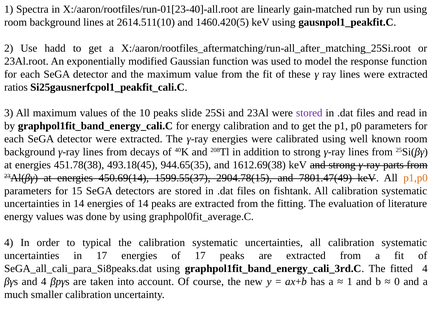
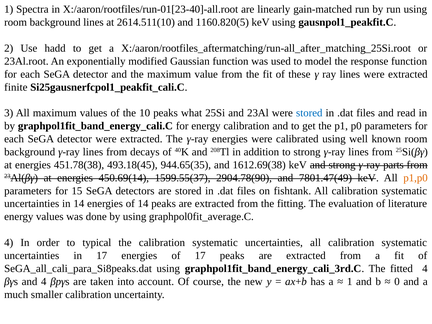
1460.420(5: 1460.420(5 -> 1160.820(5
ratios: ratios -> finite
slide: slide -> what
stored at (309, 113) colour: purple -> blue
2904.78(15: 2904.78(15 -> 2904.78(90
